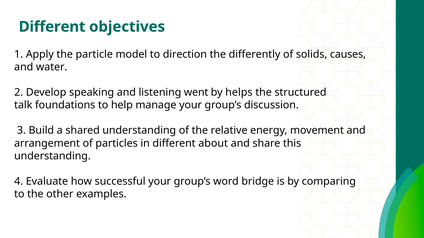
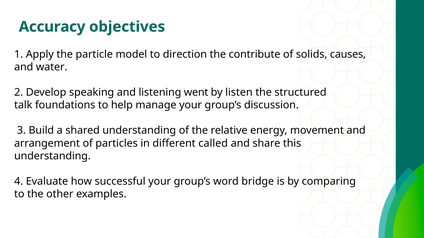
Different at (52, 27): Different -> Accuracy
differently: differently -> contribute
helps: helps -> listen
about: about -> called
